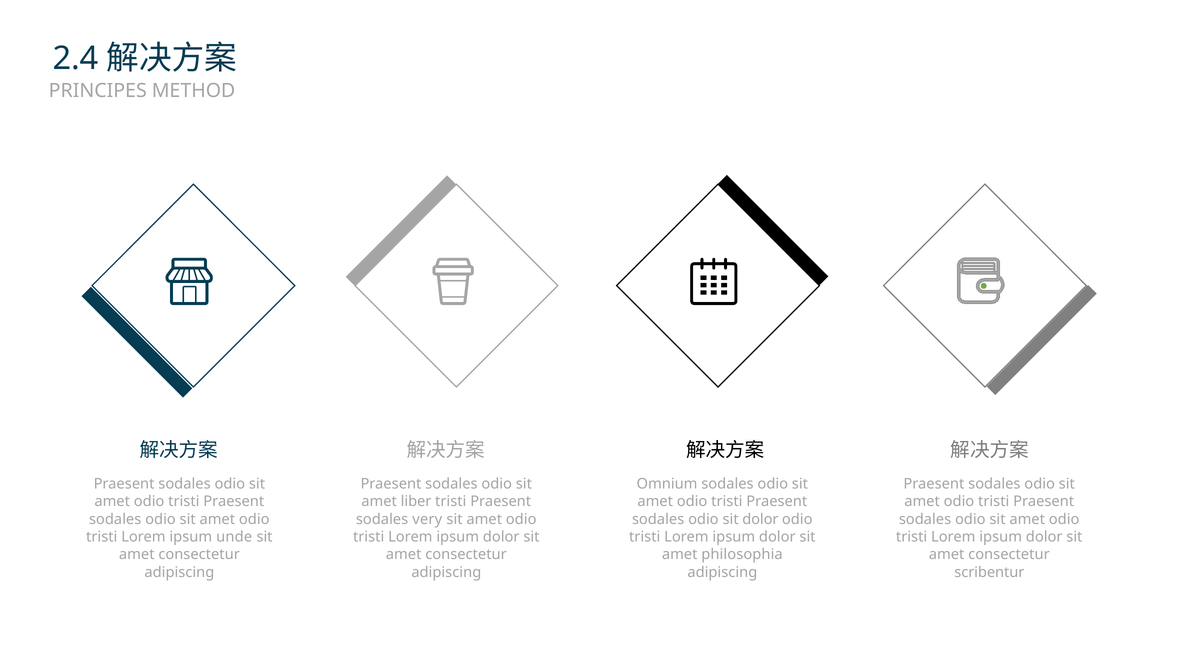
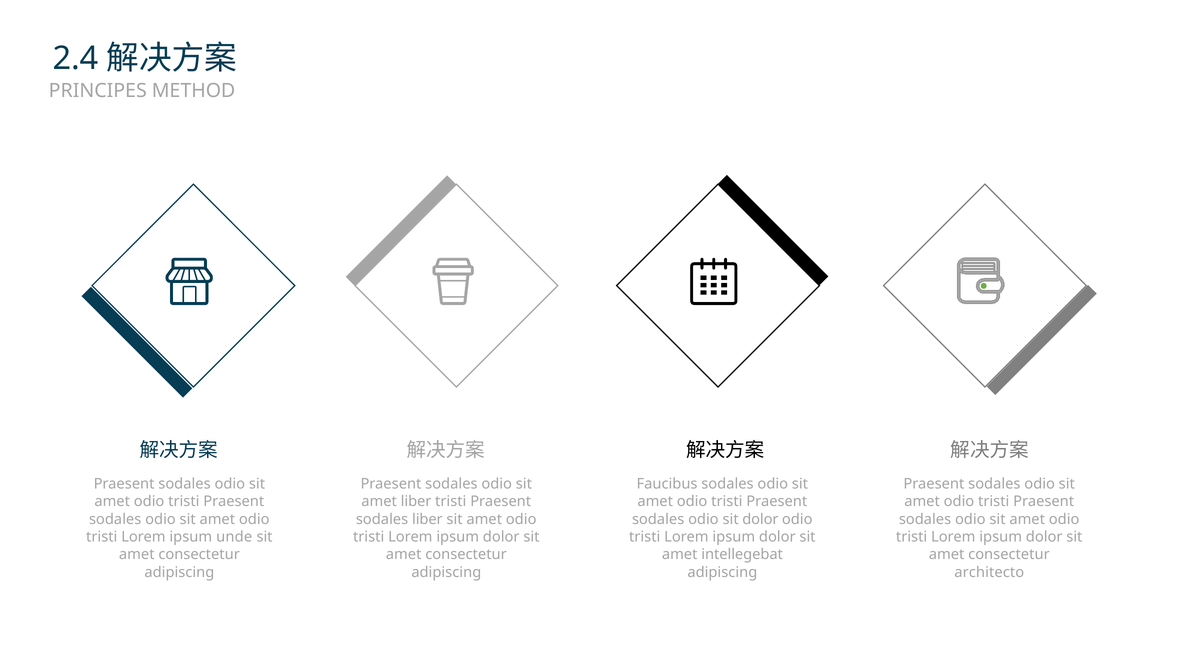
Omnium: Omnium -> Faucibus
sodales very: very -> liber
philosophia: philosophia -> intellegebat
scribentur: scribentur -> architecto
